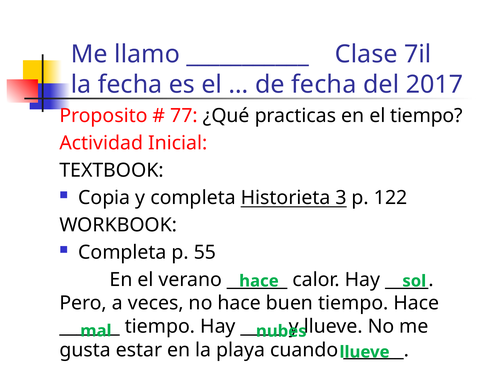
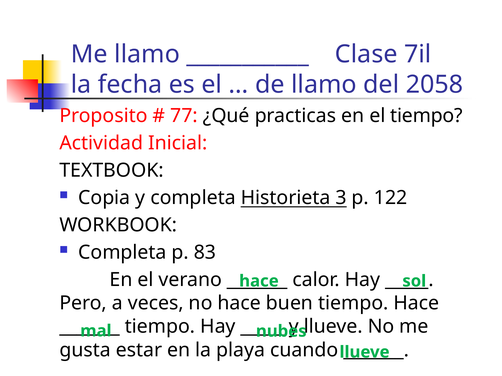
de fecha: fecha -> llamo
2017: 2017 -> 2058
55: 55 -> 83
